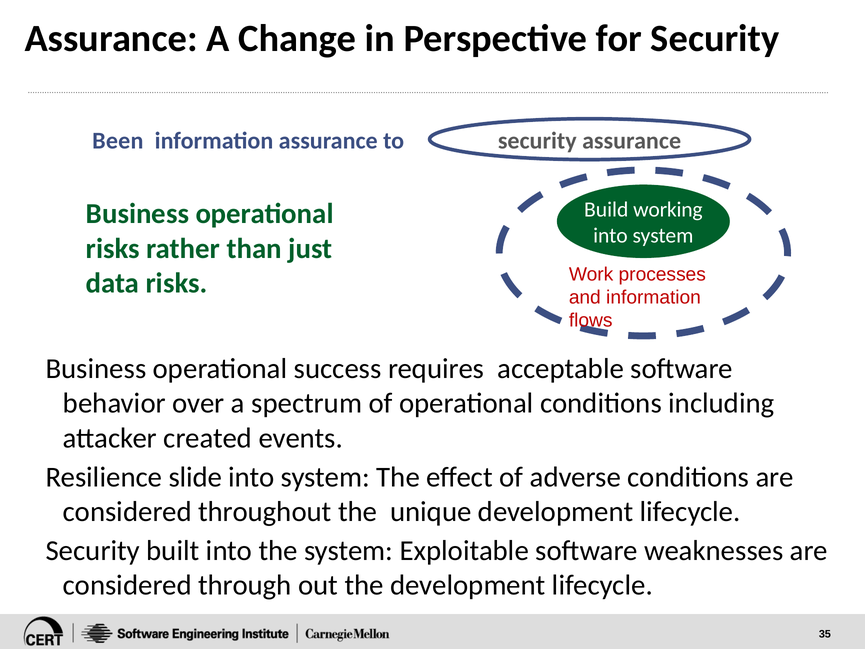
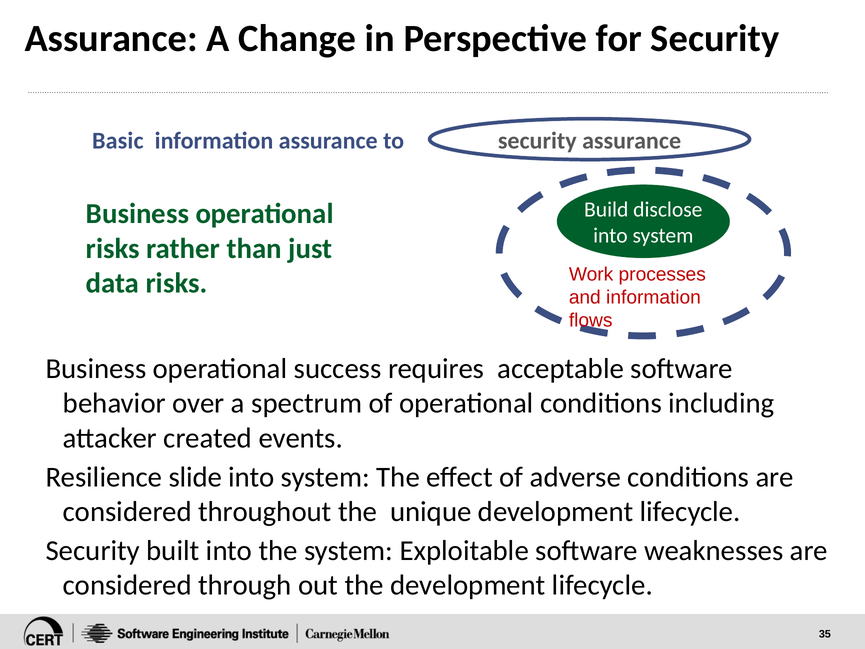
Been: Been -> Basic
working: working -> disclose
